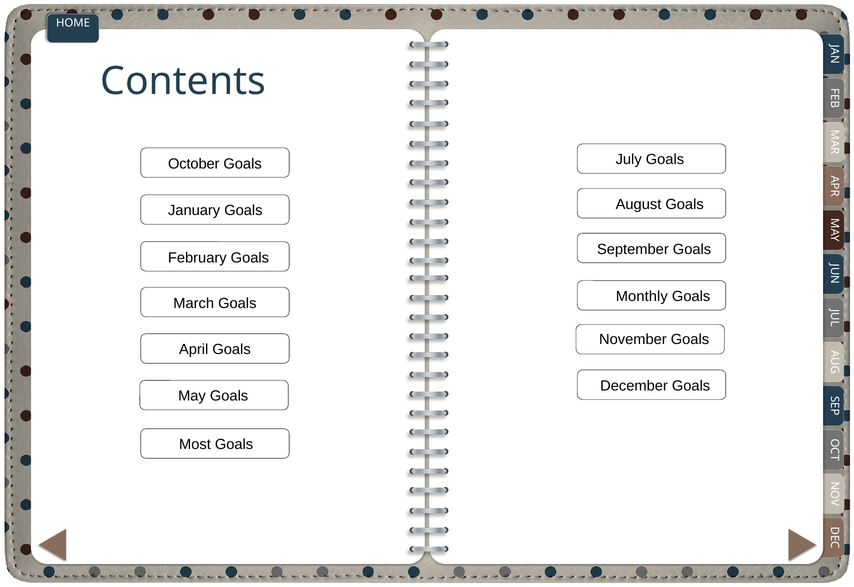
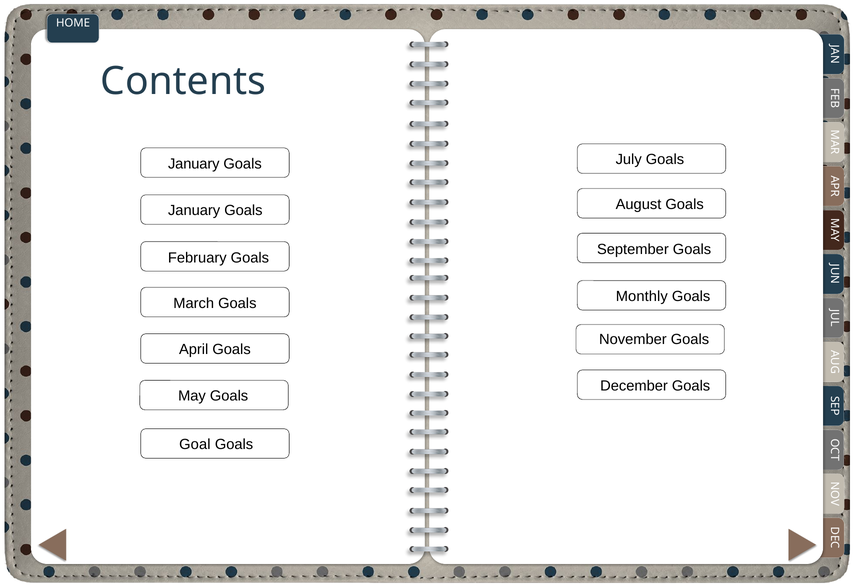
October at (194, 164): October -> January
Most: Most -> Goal
